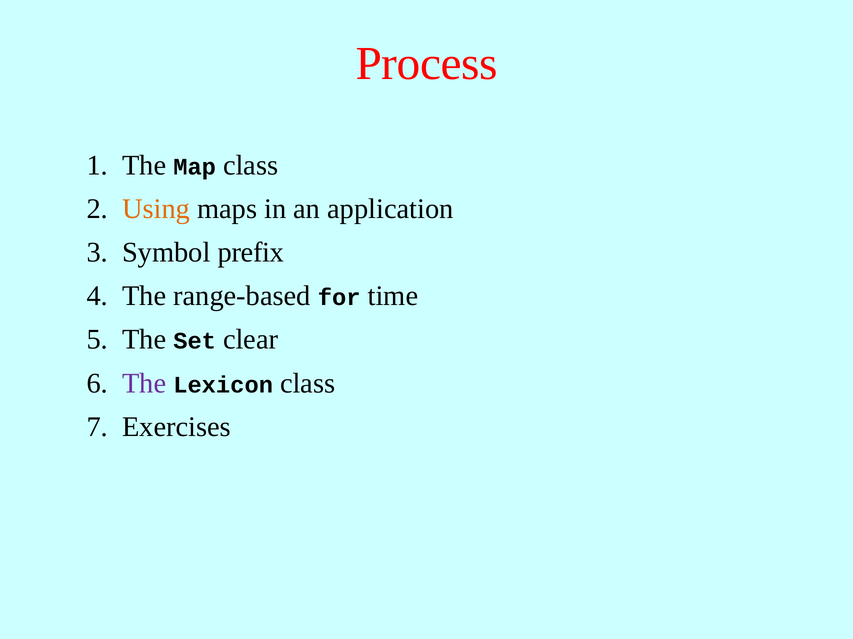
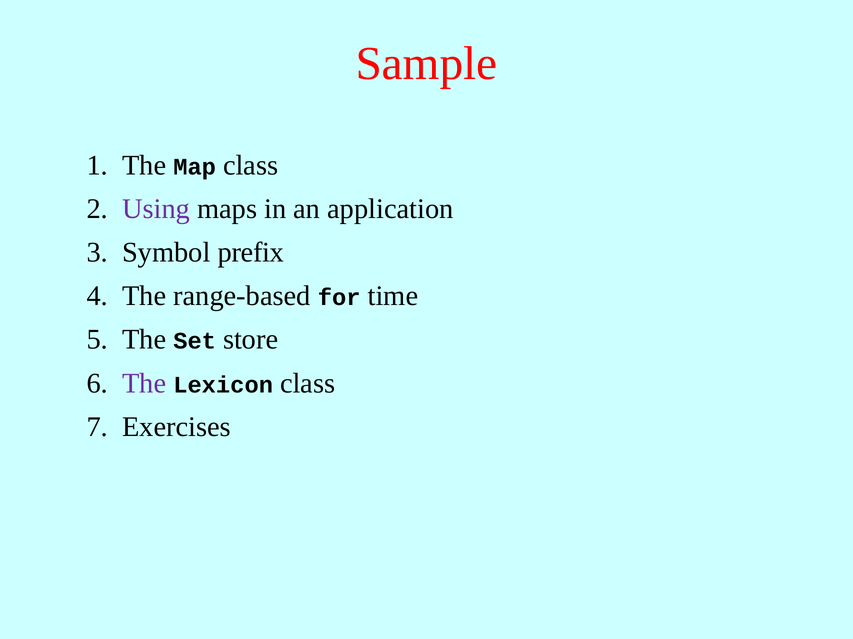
Process: Process -> Sample
Using colour: orange -> purple
clear: clear -> store
